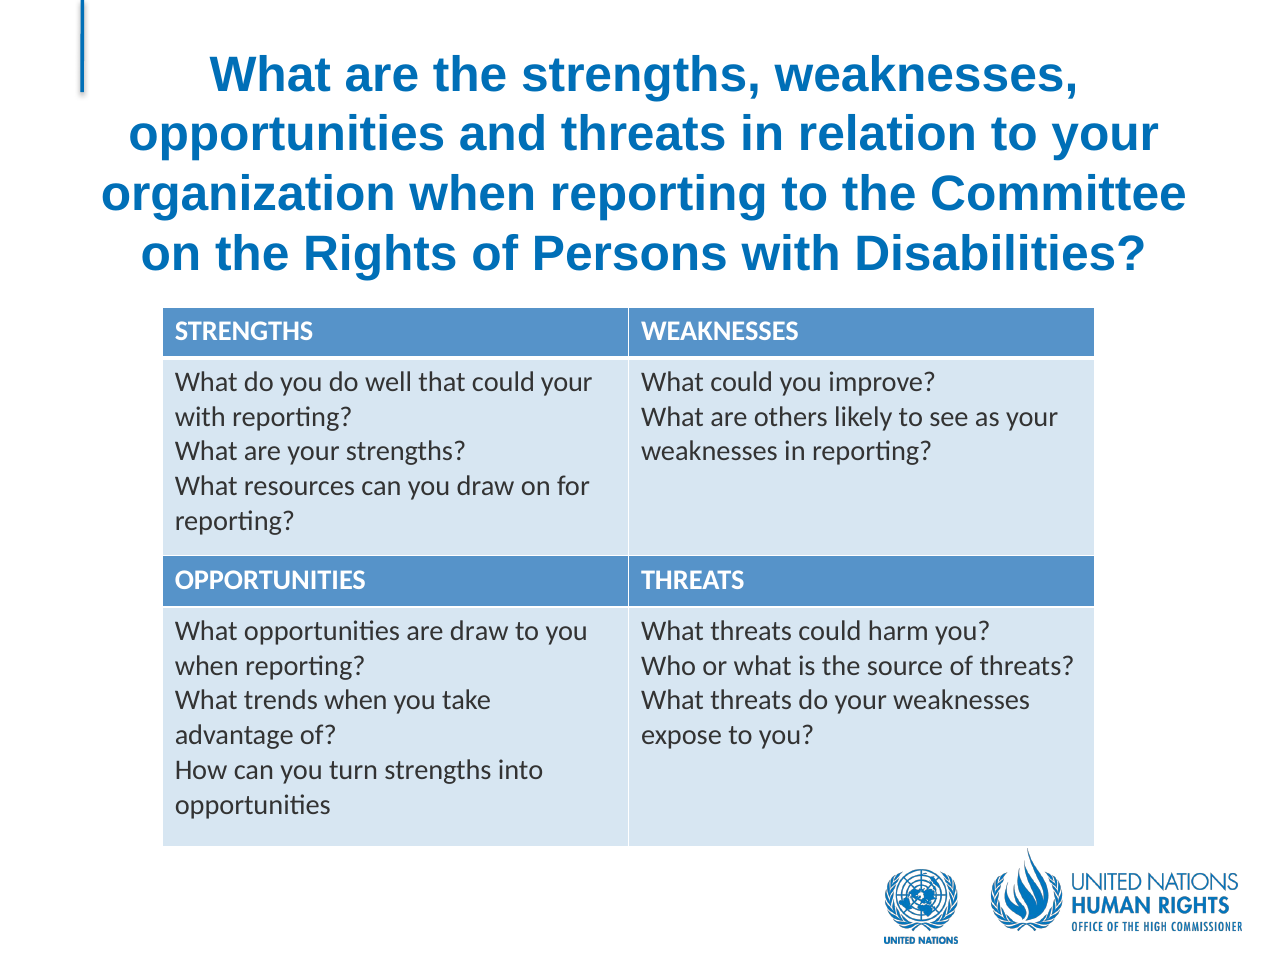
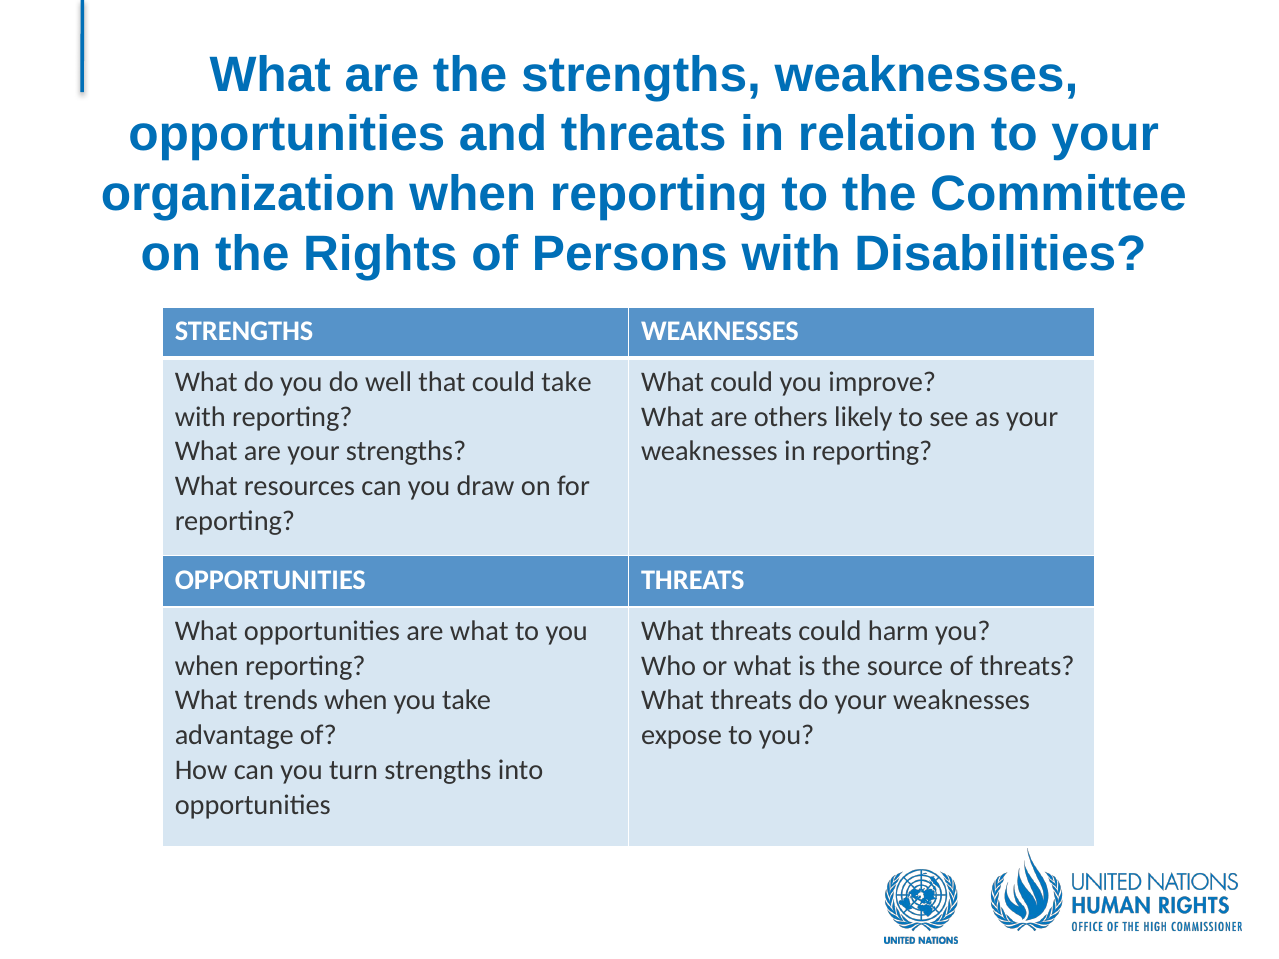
could your: your -> take
are draw: draw -> what
